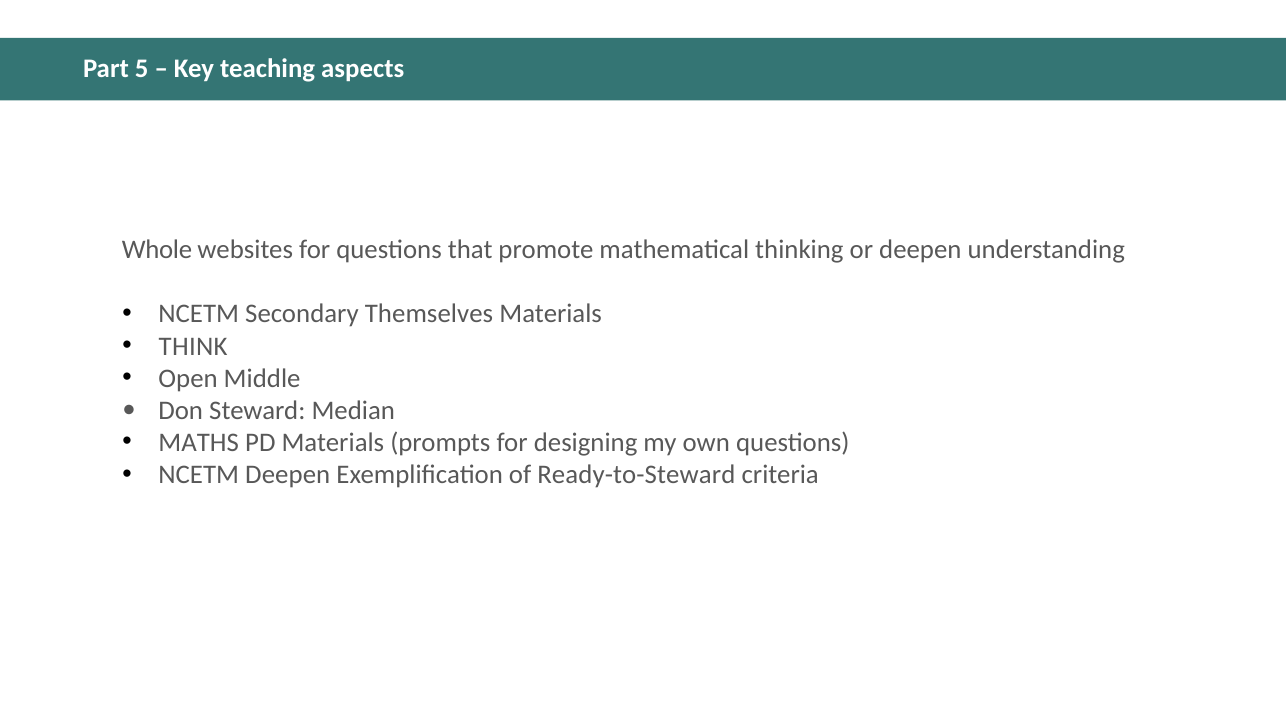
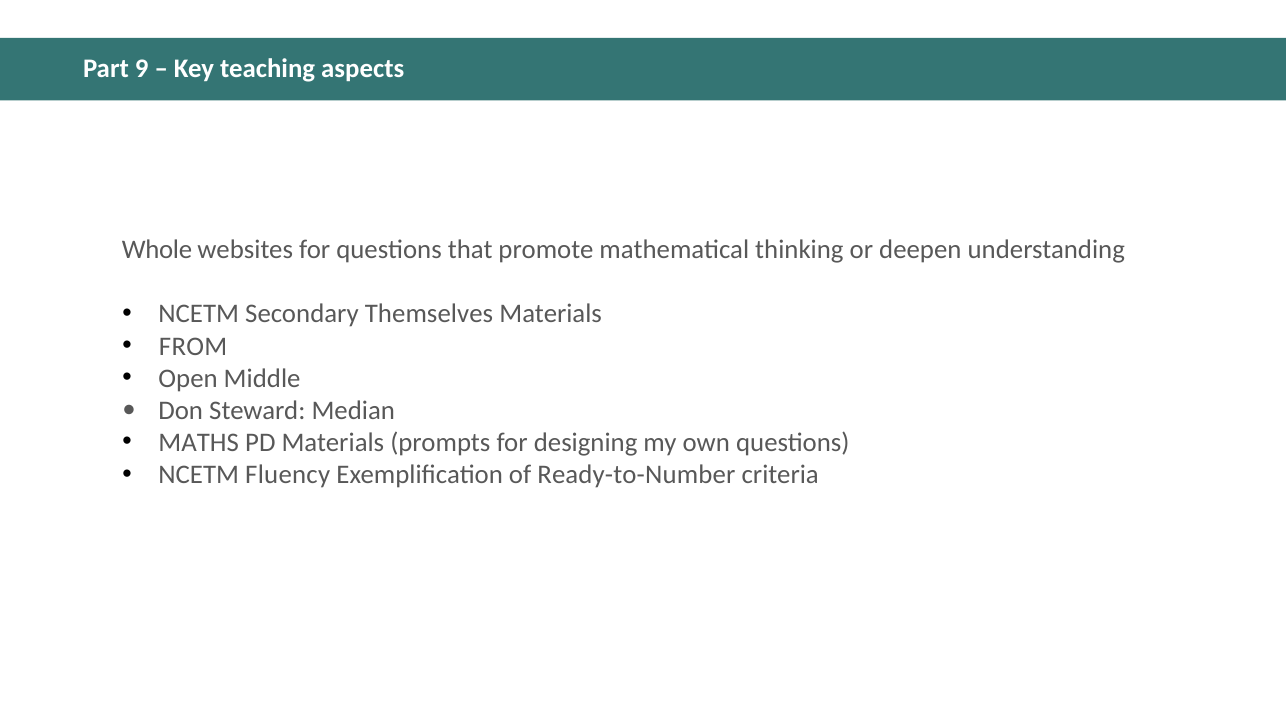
5: 5 -> 9
THINK: THINK -> FROM
NCETM Deepen: Deepen -> Fluency
Ready-to-Steward: Ready-to-Steward -> Ready-to-Number
